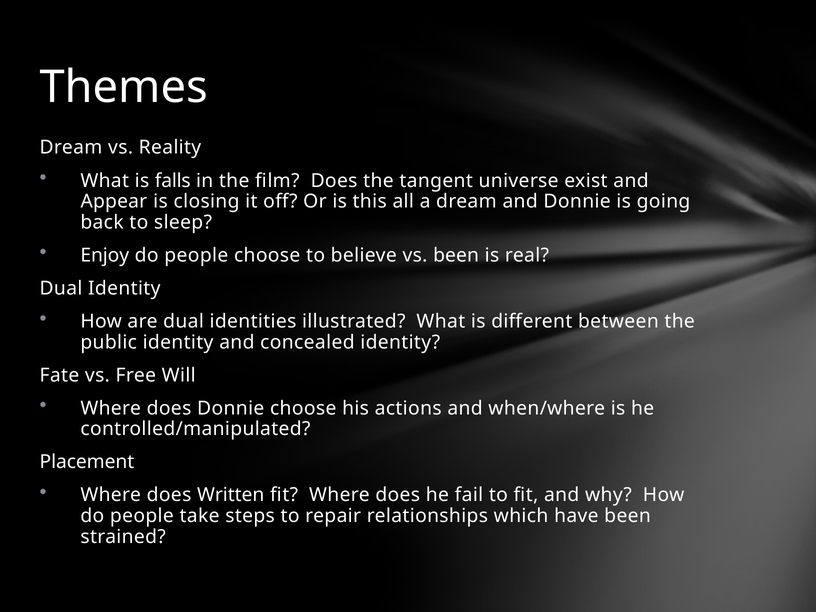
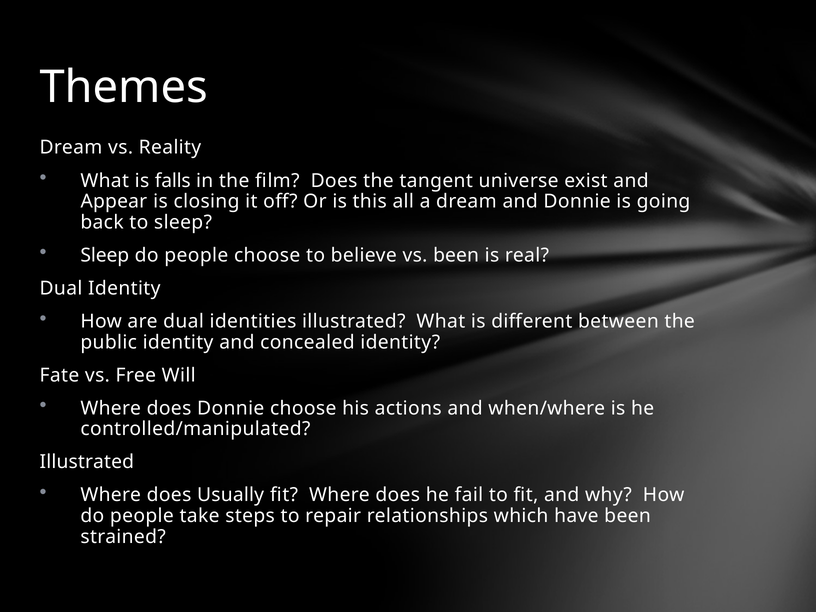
Enjoy at (105, 255): Enjoy -> Sleep
Placement at (87, 462): Placement -> Illustrated
Written: Written -> Usually
